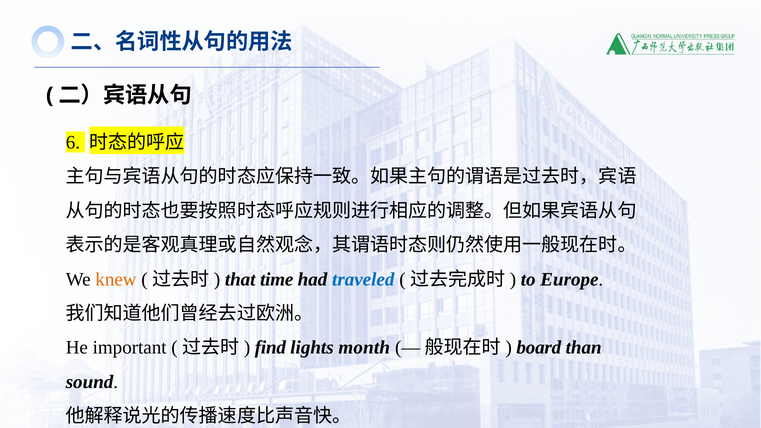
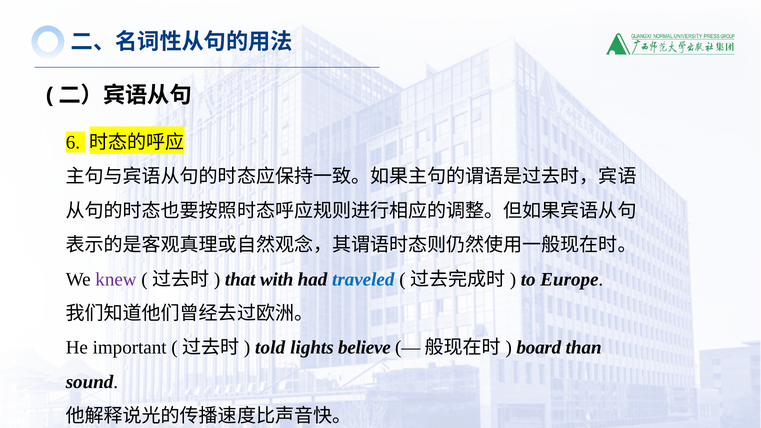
knew colour: orange -> purple
time: time -> with
find: find -> told
month: month -> believe
